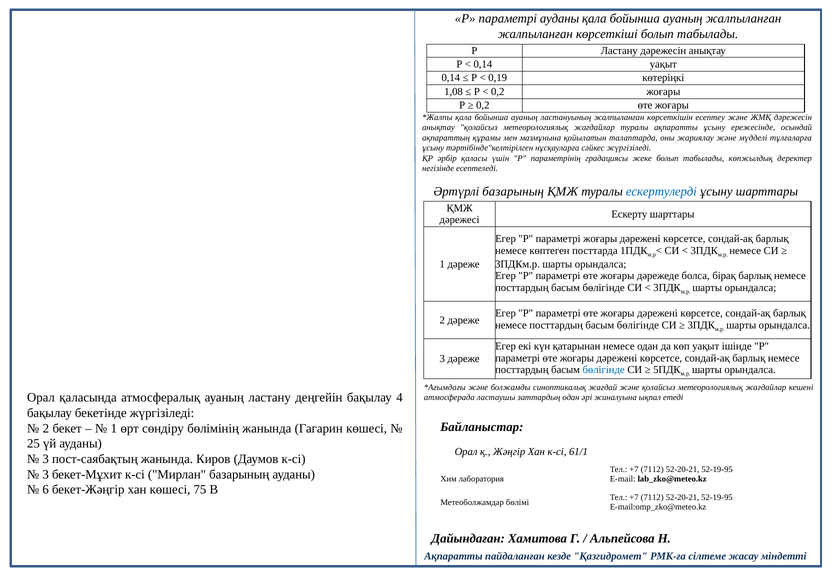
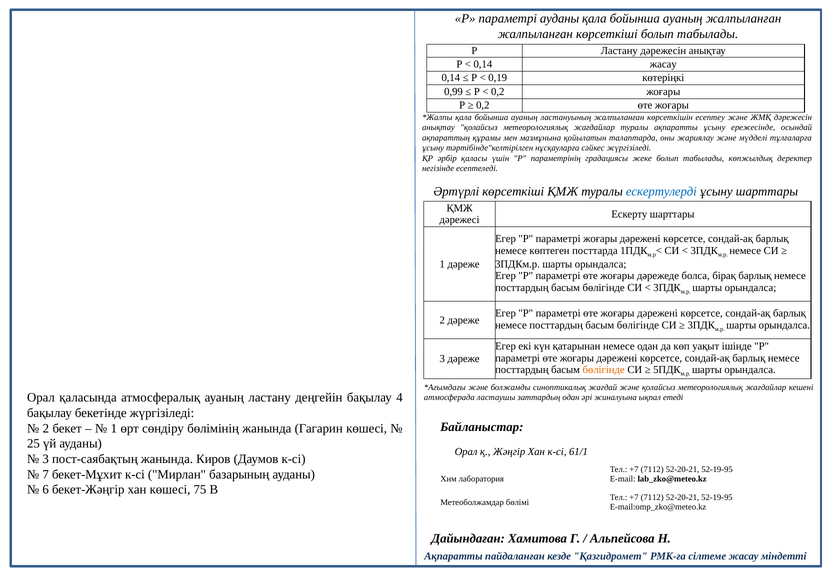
0,14 уақыт: уақыт -> жасау
1,08: 1,08 -> 0,99
Әртүрлі базарының: базарының -> көрсеткіші
бөлігінде at (604, 370) colour: blue -> orange
3 at (46, 474): 3 -> 7
